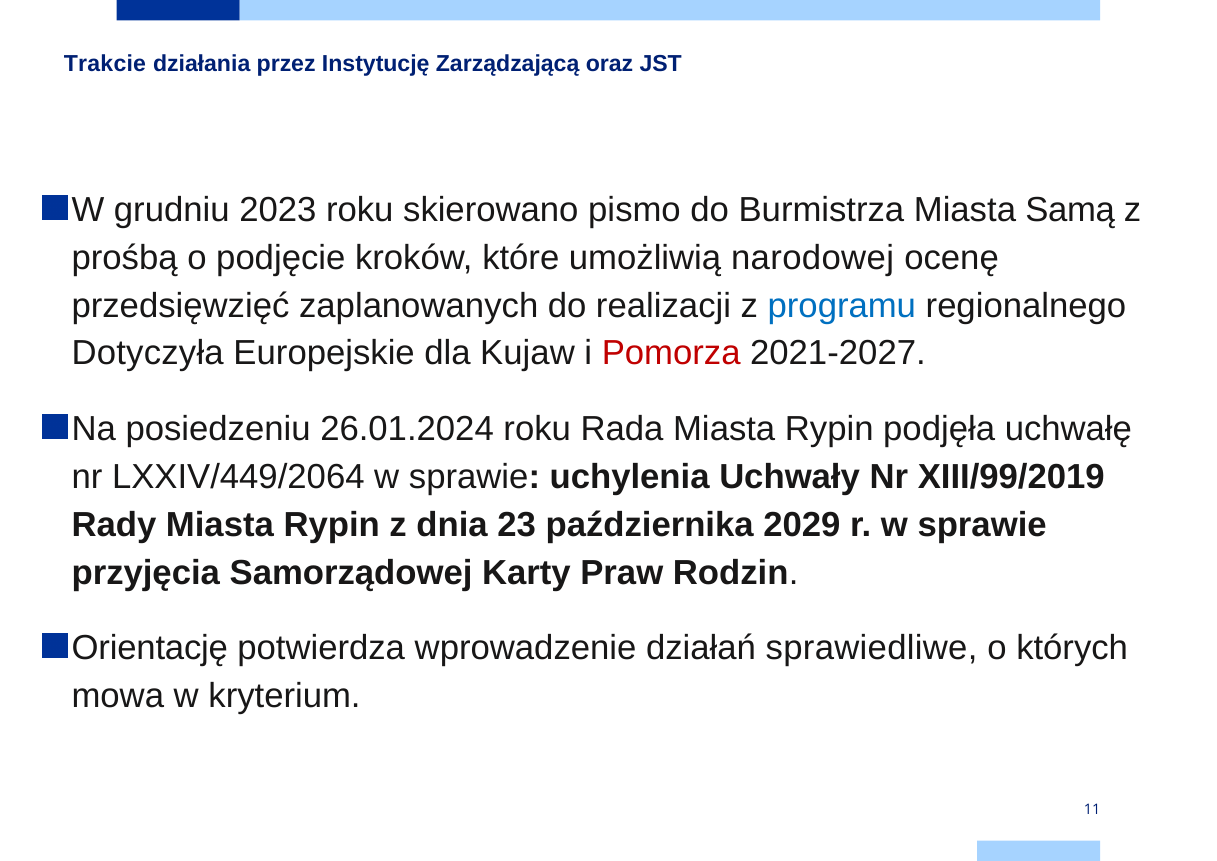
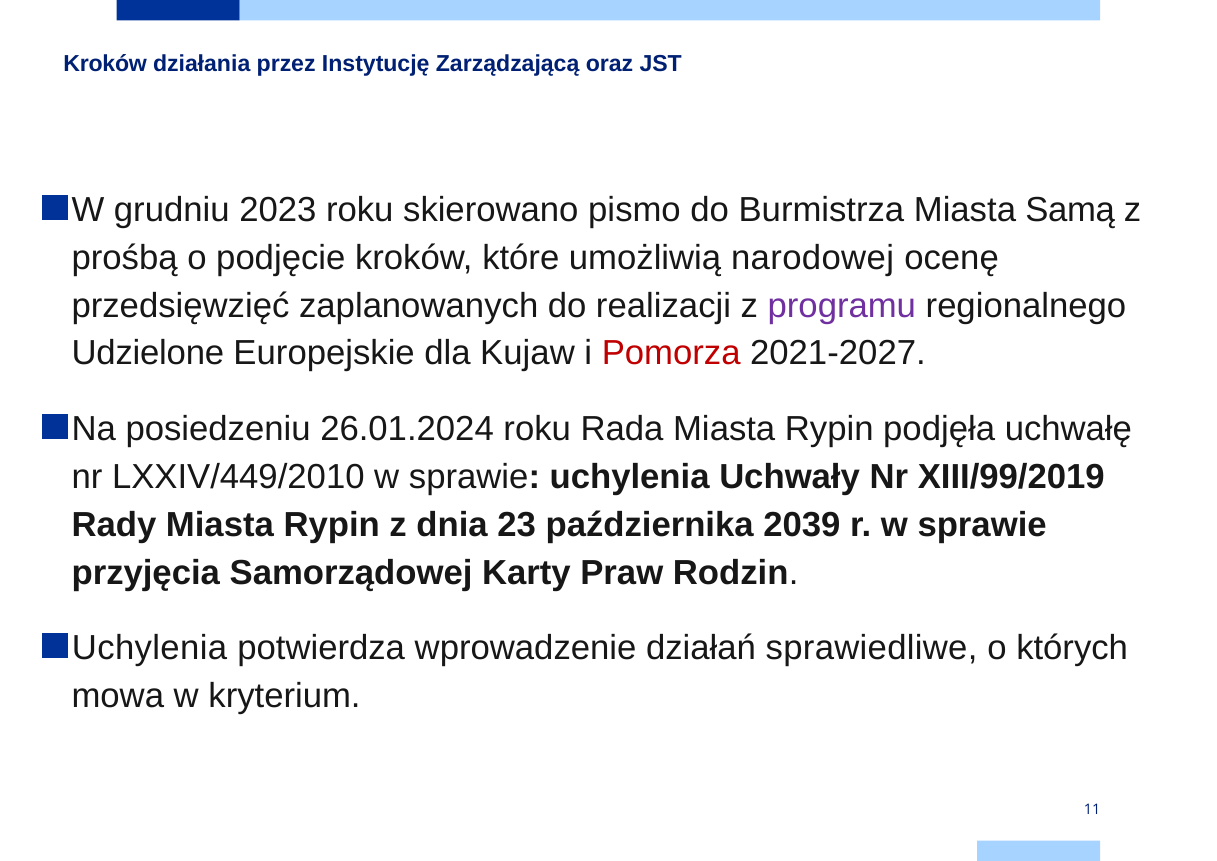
Trakcie at (105, 63): Trakcie -> Kroków
programu colour: blue -> purple
Dotyczyła: Dotyczyła -> Udzielone
LXXIV/449/2064: LXXIV/449/2064 -> LXXIV/449/2010
2029: 2029 -> 2039
Orientację at (150, 648): Orientację -> Uchylenia
